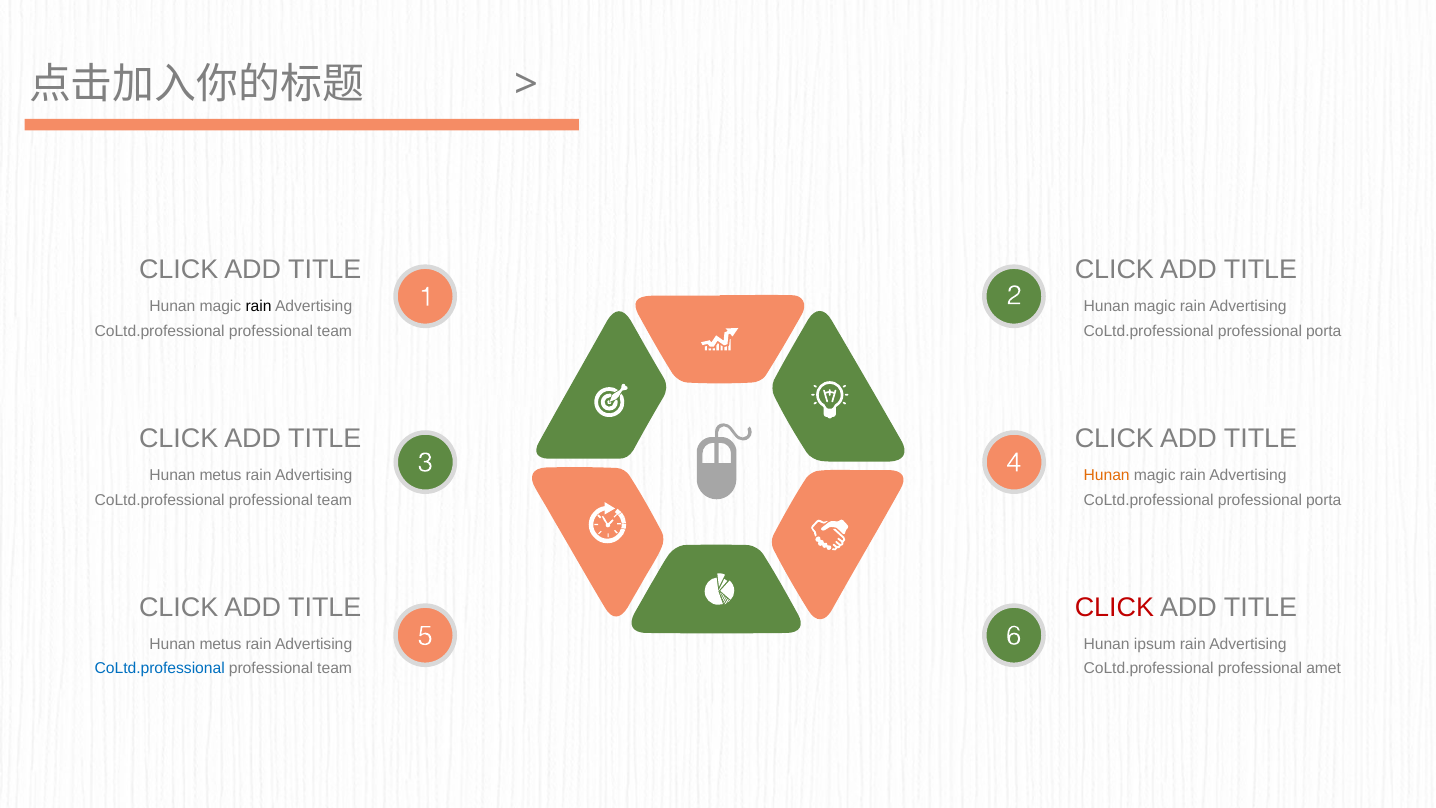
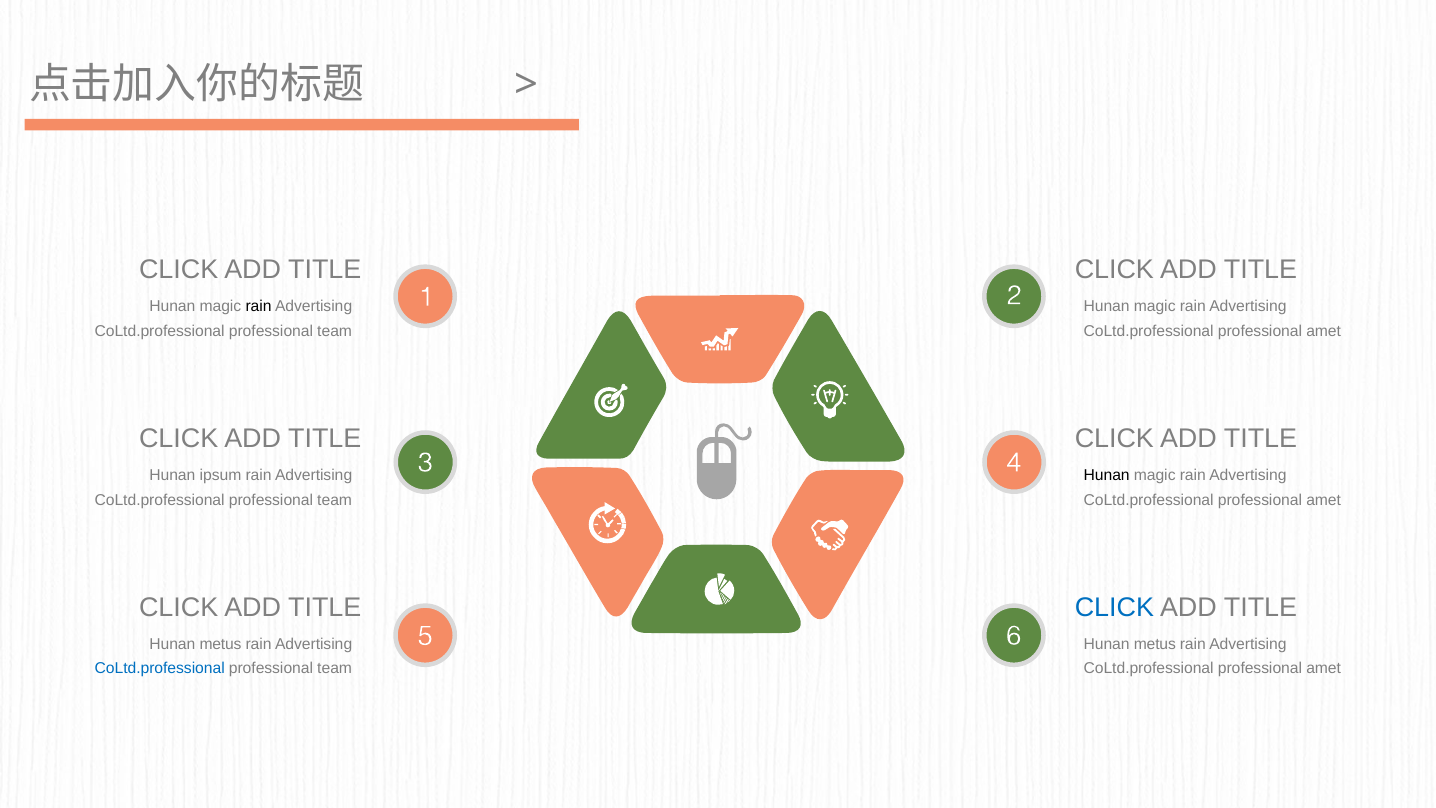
porta at (1324, 331): porta -> amet
metus at (221, 476): metus -> ipsum
Hunan at (1107, 476) colour: orange -> black
porta at (1324, 500): porta -> amet
CLICK at (1114, 607) colour: red -> blue
ipsum at (1155, 644): ipsum -> metus
